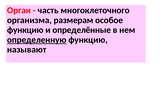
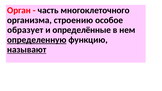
размерам: размерам -> строению
функцию at (25, 30): функцию -> образует
называют underline: none -> present
